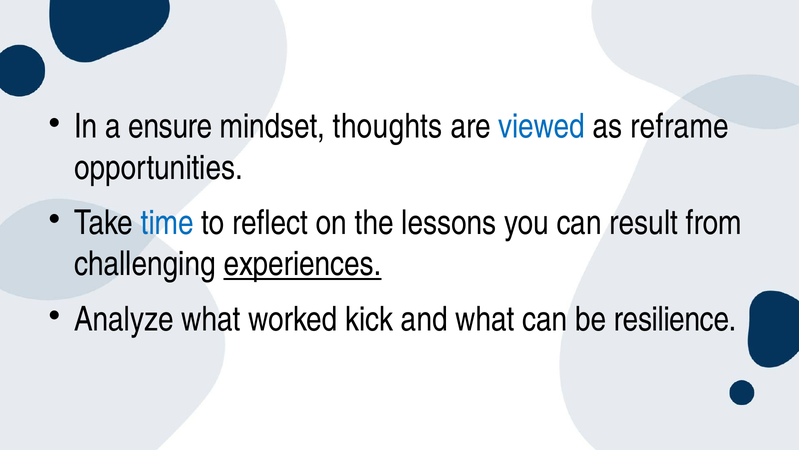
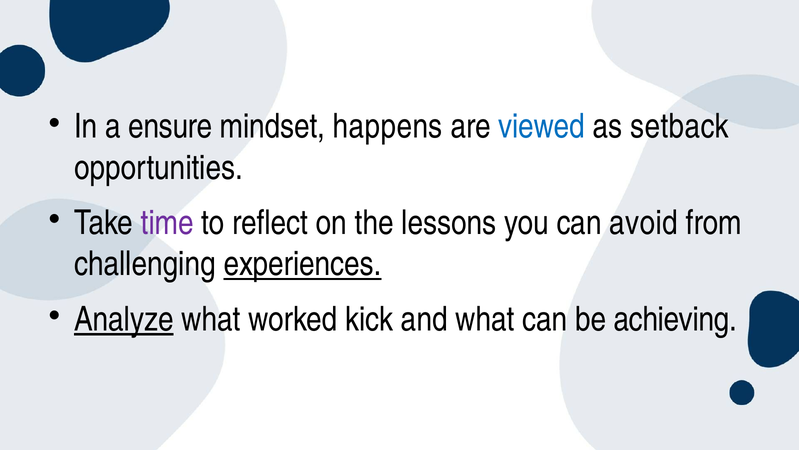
thoughts: thoughts -> happens
reframe: reframe -> setback
time colour: blue -> purple
result: result -> avoid
Analyze underline: none -> present
resilience: resilience -> achieving
